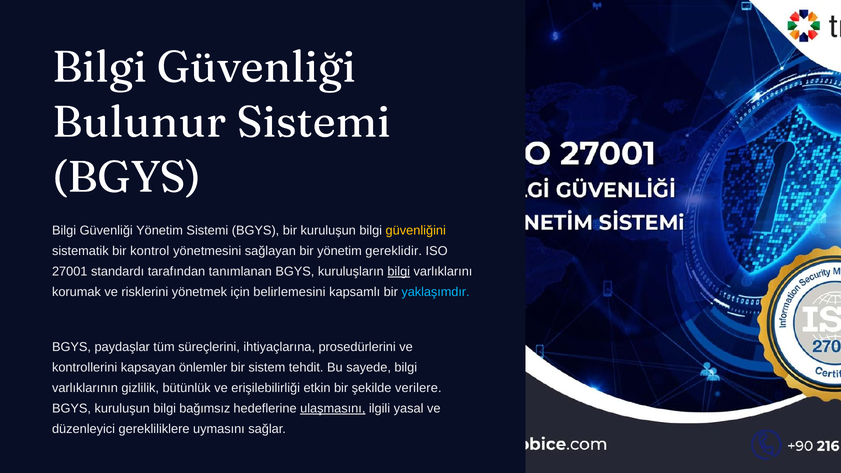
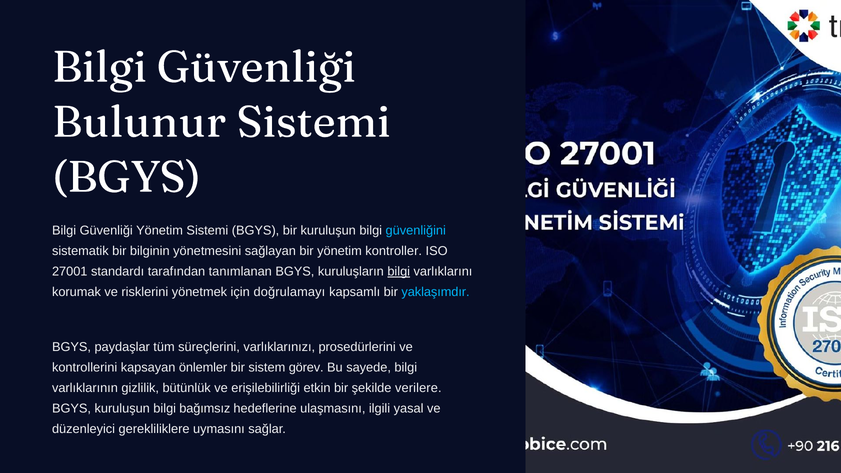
güvenliğini colour: yellow -> light blue
kontrol: kontrol -> bilginin
gereklidir: gereklidir -> kontroller
belirlemesini: belirlemesini -> doğrulamayı
ihtiyaçlarına: ihtiyaçlarına -> varlıklarınızı
tehdit: tehdit -> görev
ulaşmasını underline: present -> none
